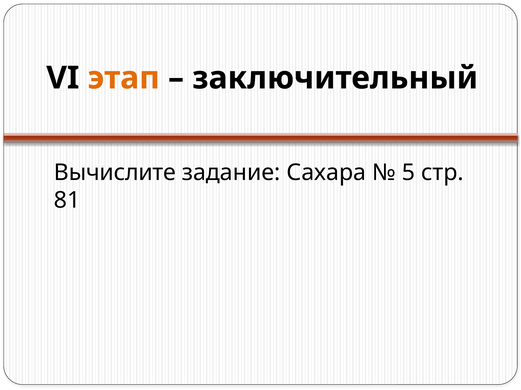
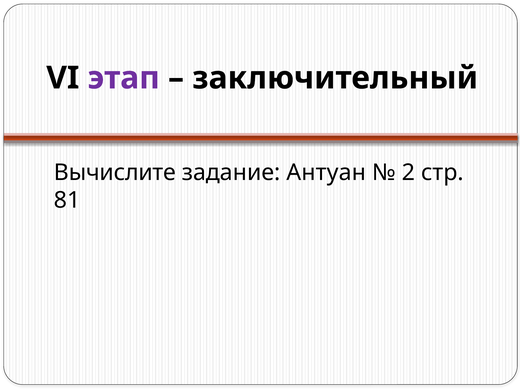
этап colour: orange -> purple
Сахара: Сахара -> Антуан
5: 5 -> 2
